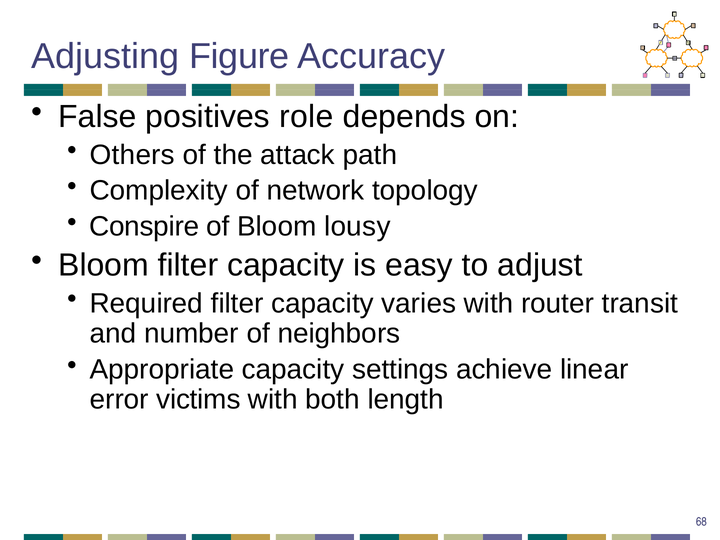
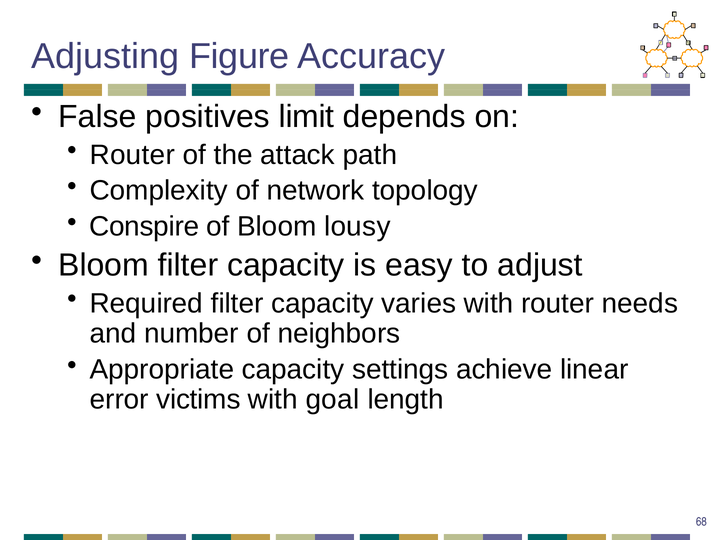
role: role -> limit
Others at (132, 155): Others -> Router
transit: transit -> needs
both: both -> goal
